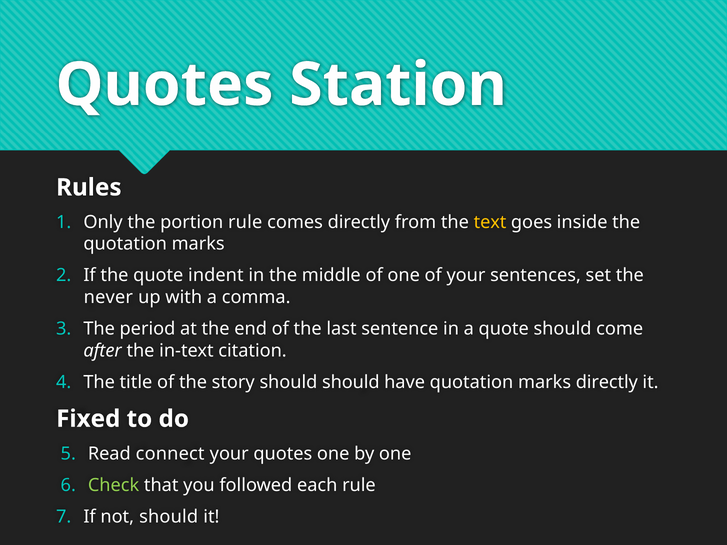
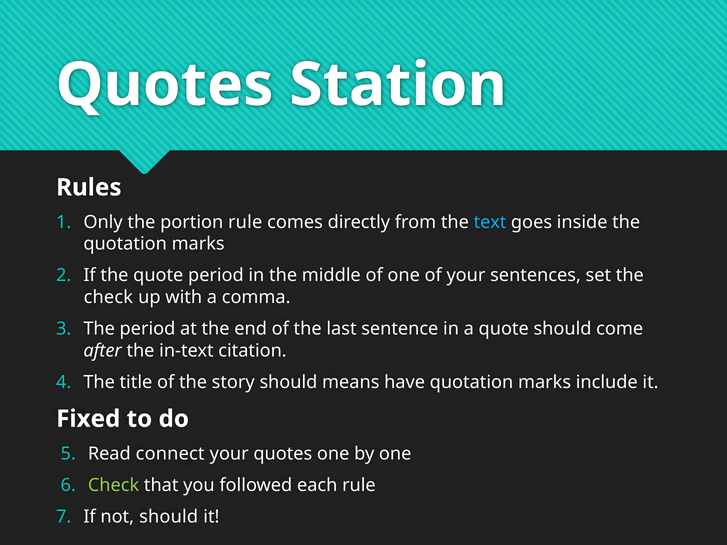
text colour: yellow -> light blue
quote indent: indent -> period
never at (108, 297): never -> check
should should: should -> means
marks directly: directly -> include
